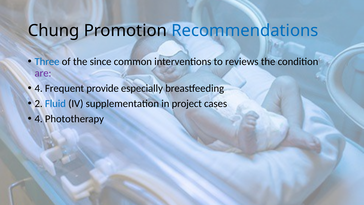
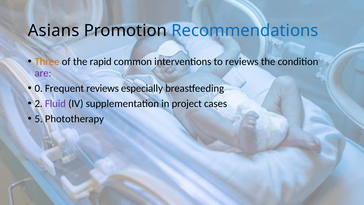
Chung: Chung -> Asians
Three colour: blue -> orange
since: since -> rapid
4 at (39, 88): 4 -> 0
Frequent provide: provide -> reviews
Fluid colour: blue -> purple
4 at (39, 119): 4 -> 5
